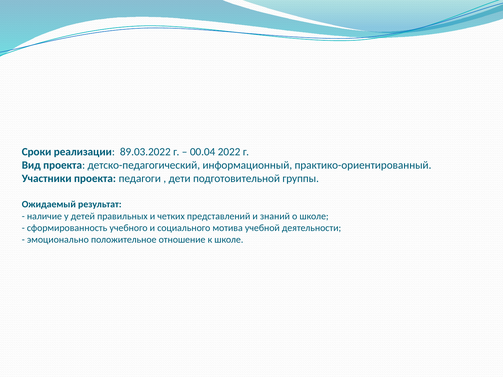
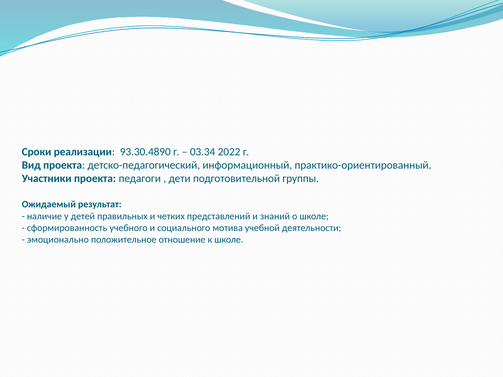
89.03.2022: 89.03.2022 -> 93.30.4890
00.04: 00.04 -> 03.34
